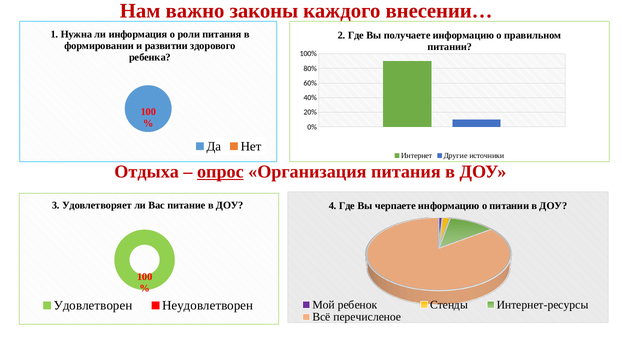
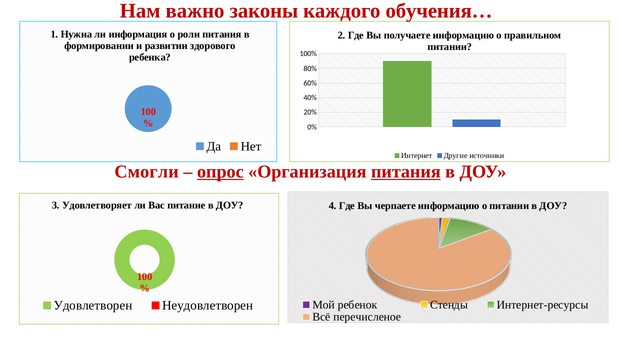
внесении…: внесении… -> обучения…
Отдыха: Отдыха -> Смогли
питания at (406, 172) underline: none -> present
